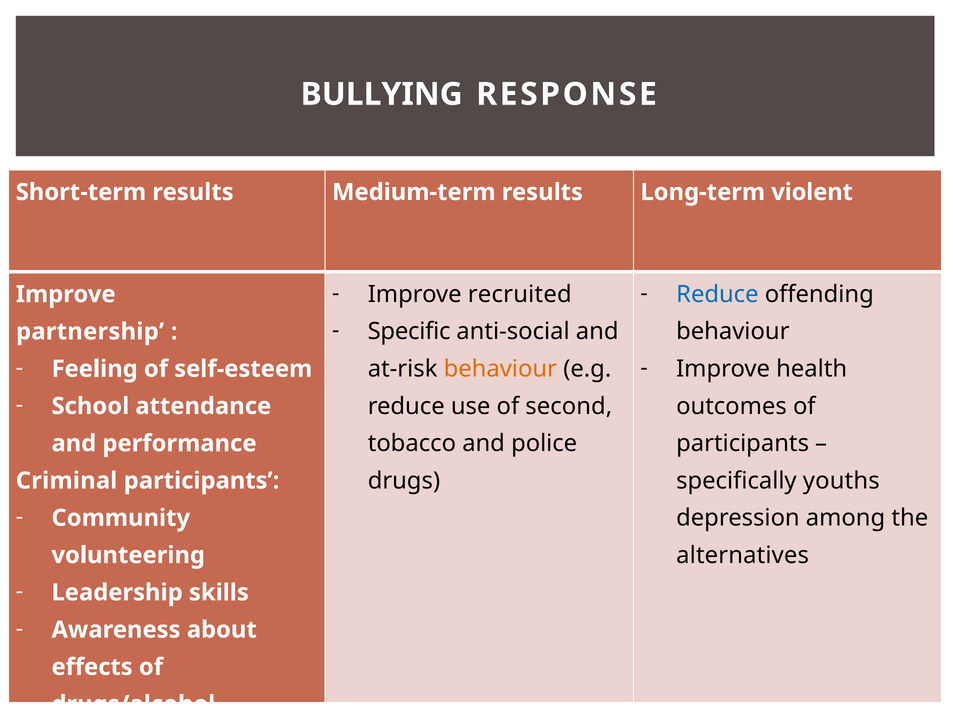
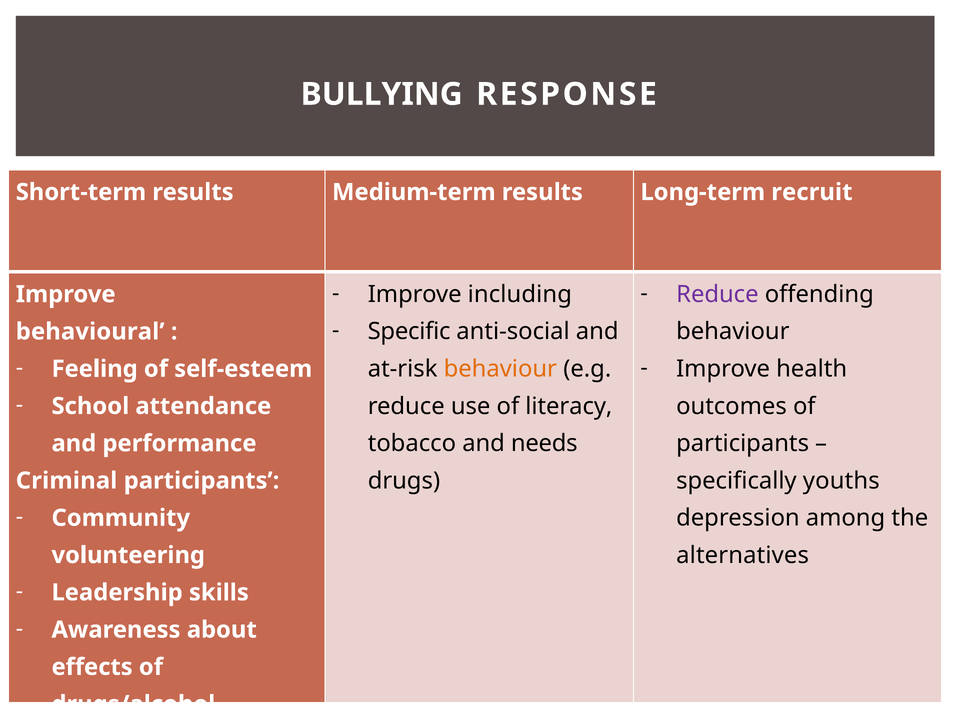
violent: violent -> recruit
recruited: recruited -> including
Reduce at (717, 294) colour: blue -> purple
partnership: partnership -> behavioural
second: second -> literacy
police: police -> needs
